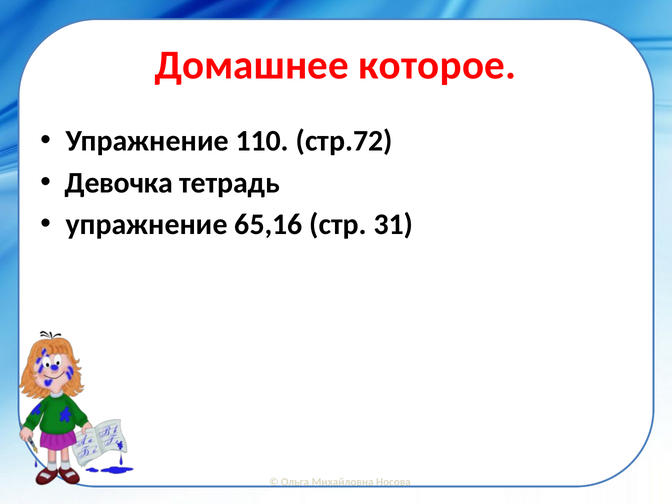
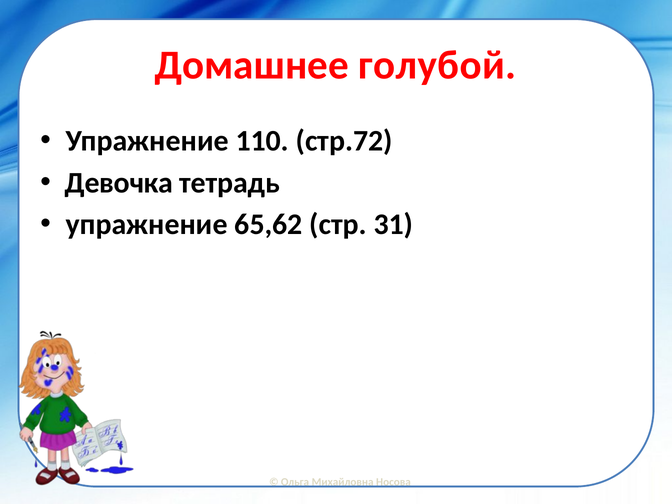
которое: которое -> голубой
65,16: 65,16 -> 65,62
